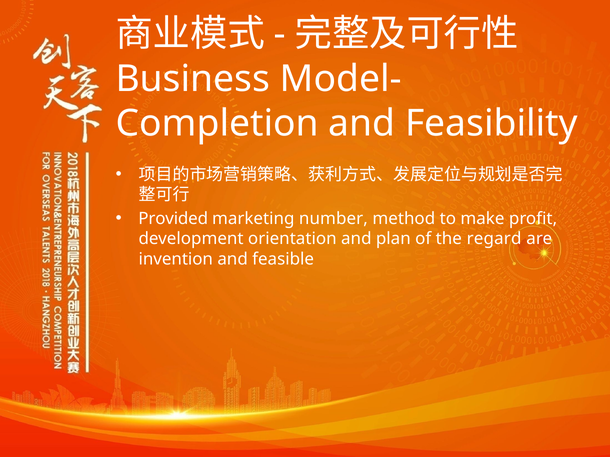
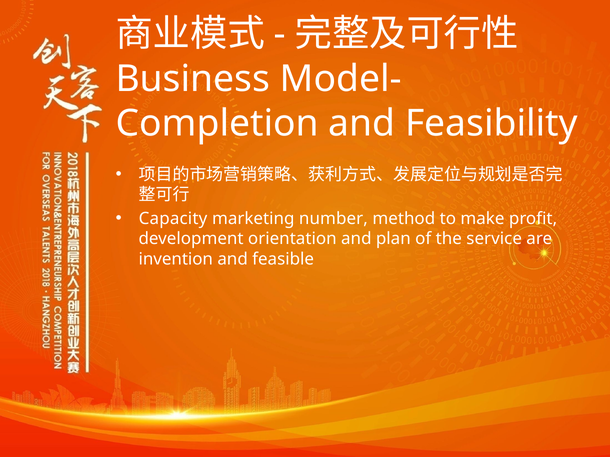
Provided: Provided -> Capacity
regard: regard -> service
